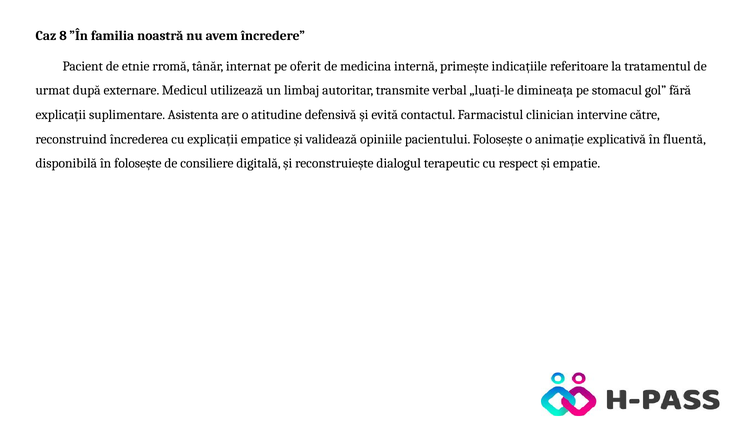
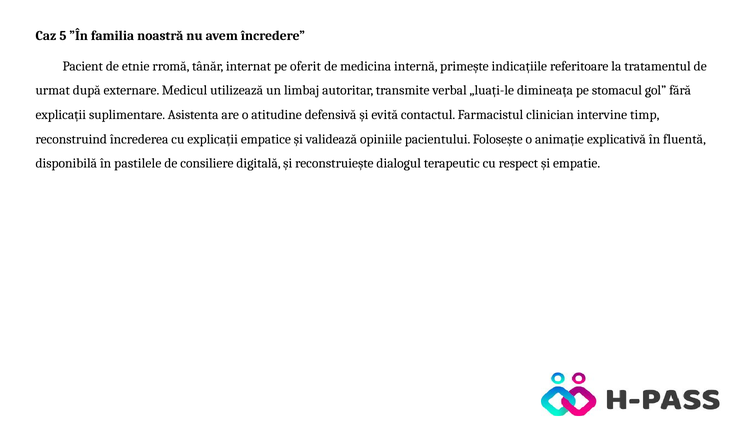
8: 8 -> 5
către: către -> timp
în folosește: folosește -> pastilele
